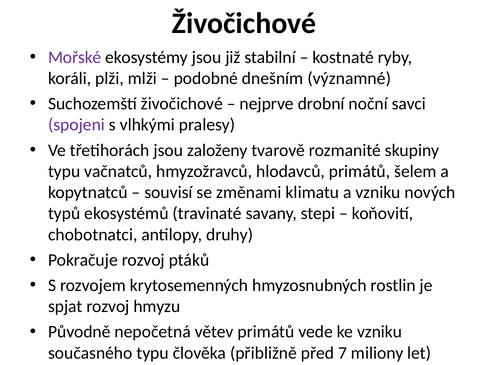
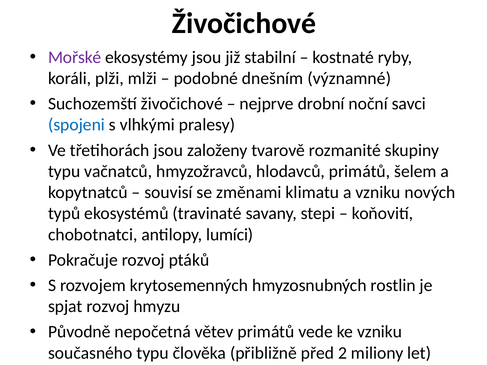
spojeni colour: purple -> blue
druhy: druhy -> lumíci
7: 7 -> 2
